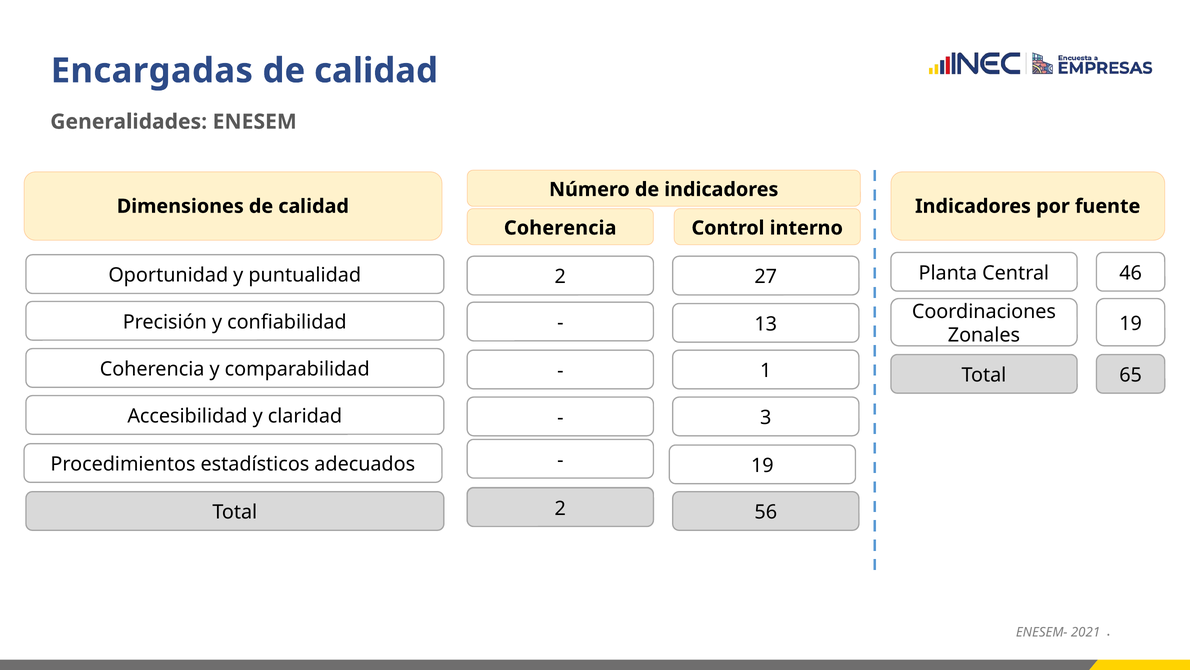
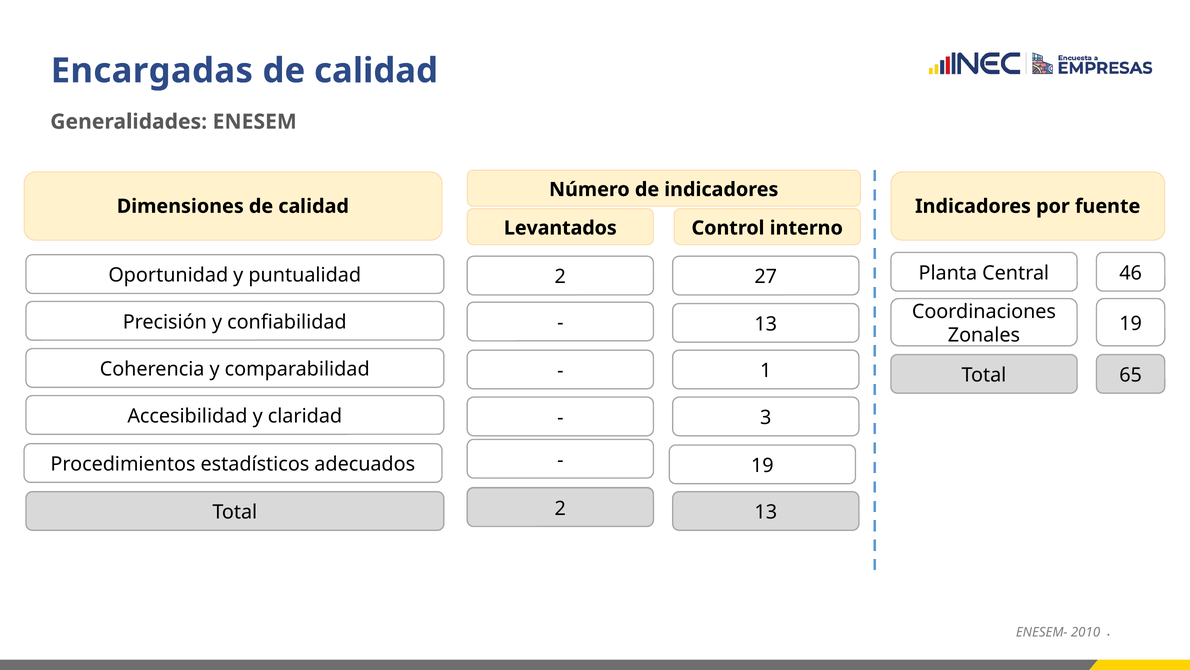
Coherencia at (560, 228): Coherencia -> Levantados
Total 56: 56 -> 13
2021: 2021 -> 2010
